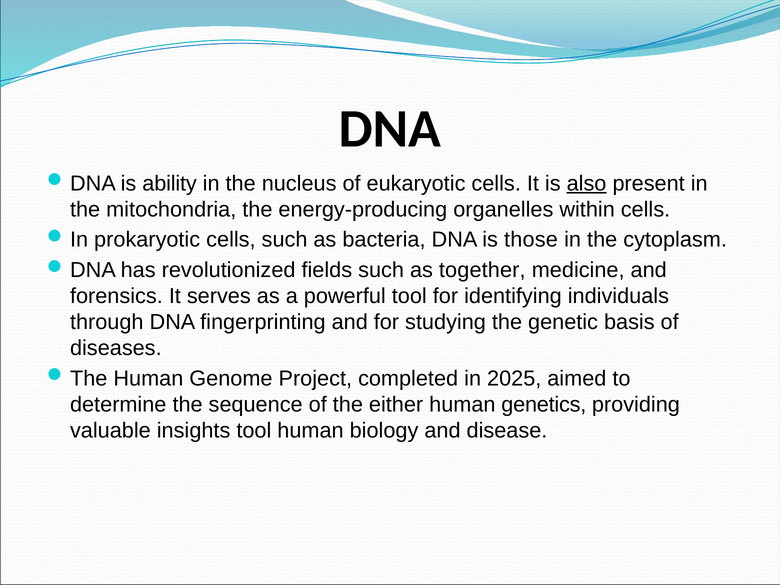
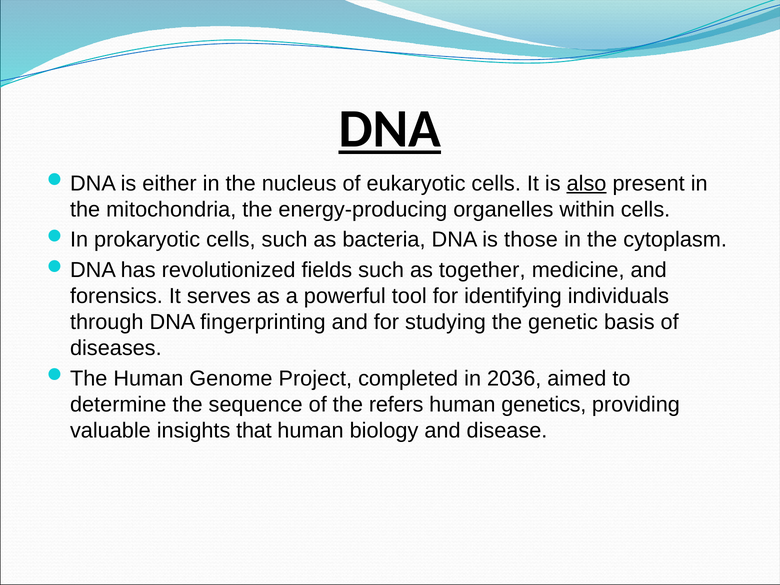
DNA at (390, 129) underline: none -> present
ability: ability -> either
2025: 2025 -> 2036
either: either -> refers
insights tool: tool -> that
